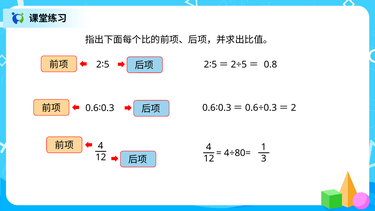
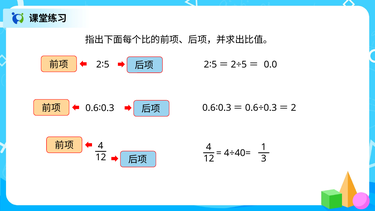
0.8: 0.8 -> 0.0
4÷80=: 4÷80= -> 4÷40=
